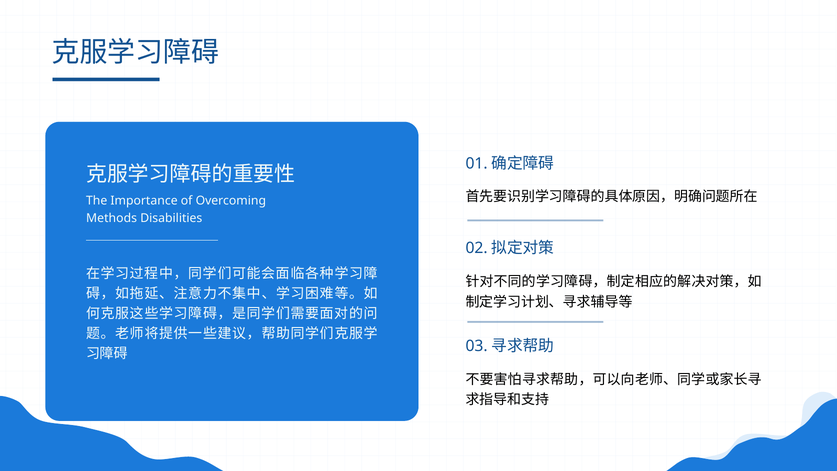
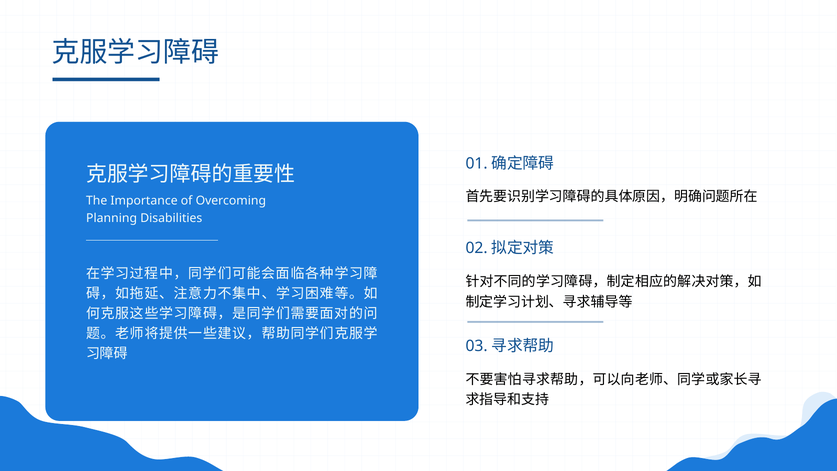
Methods: Methods -> Planning
